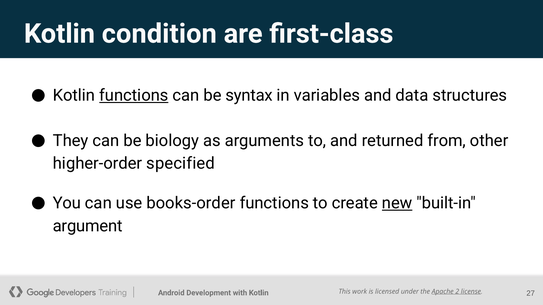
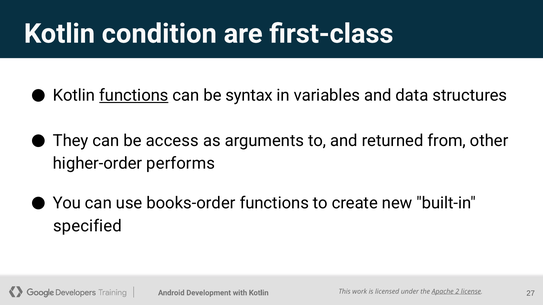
biology: biology -> access
specified: specified -> performs
new underline: present -> none
argument: argument -> specified
